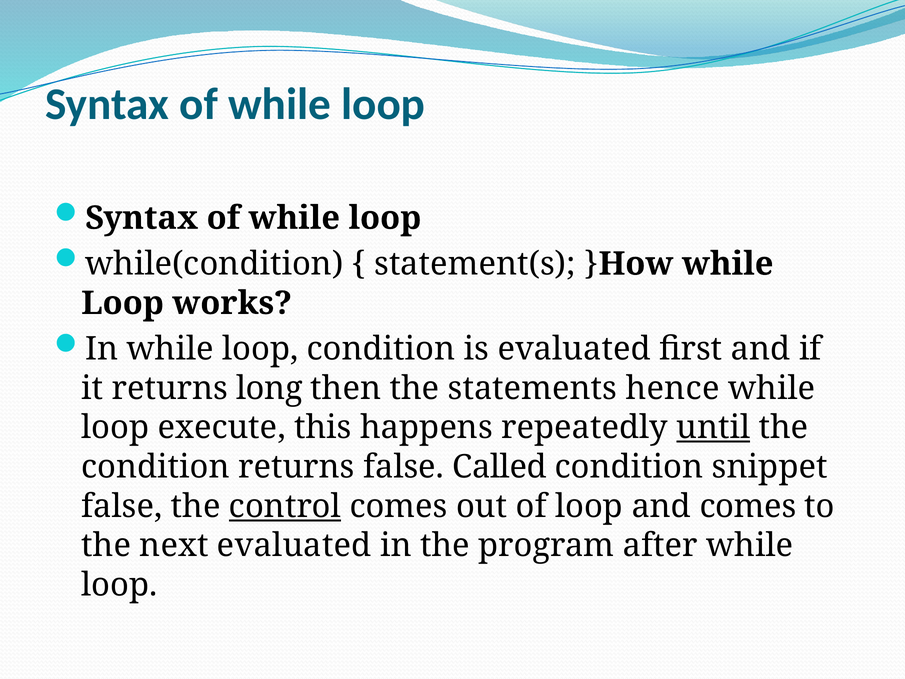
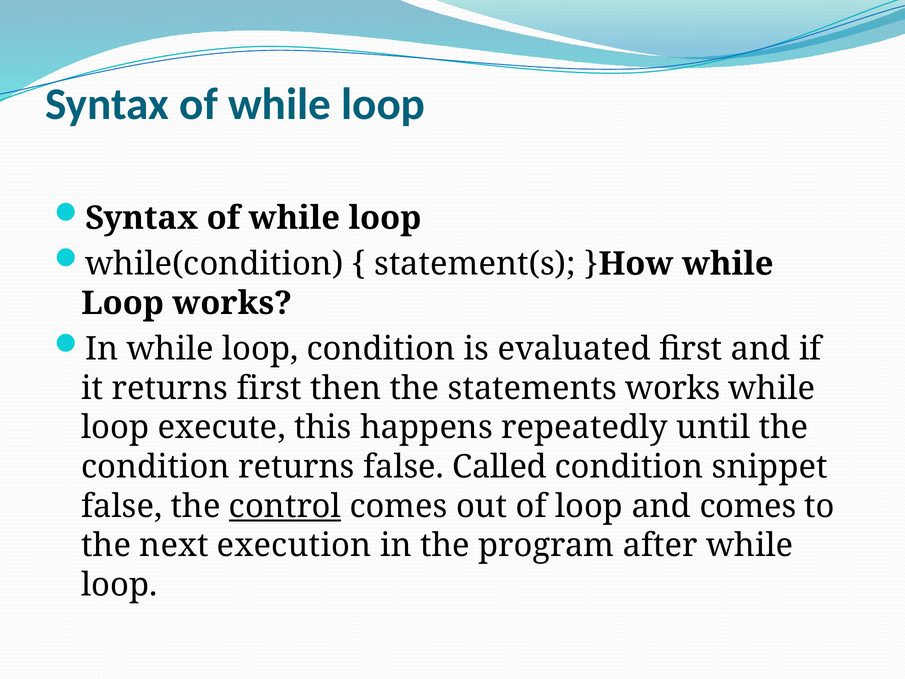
returns long: long -> first
statements hence: hence -> works
until underline: present -> none
next evaluated: evaluated -> execution
